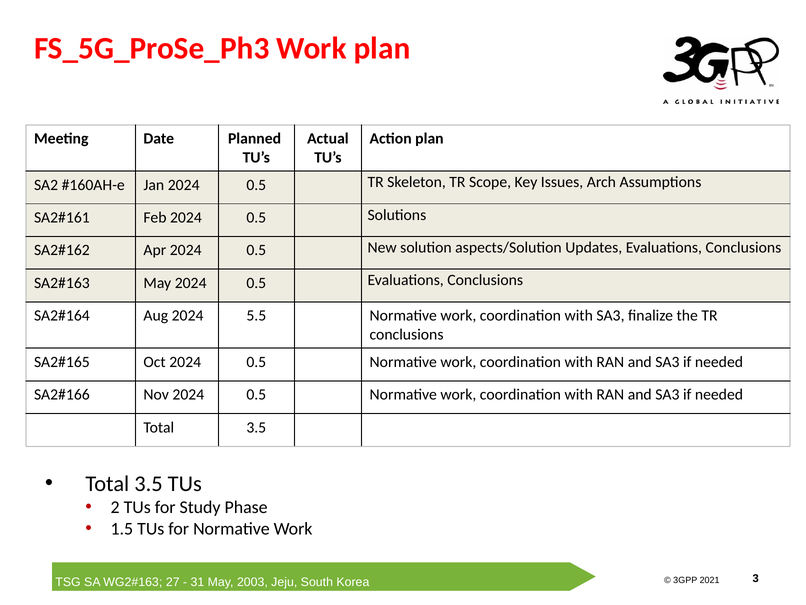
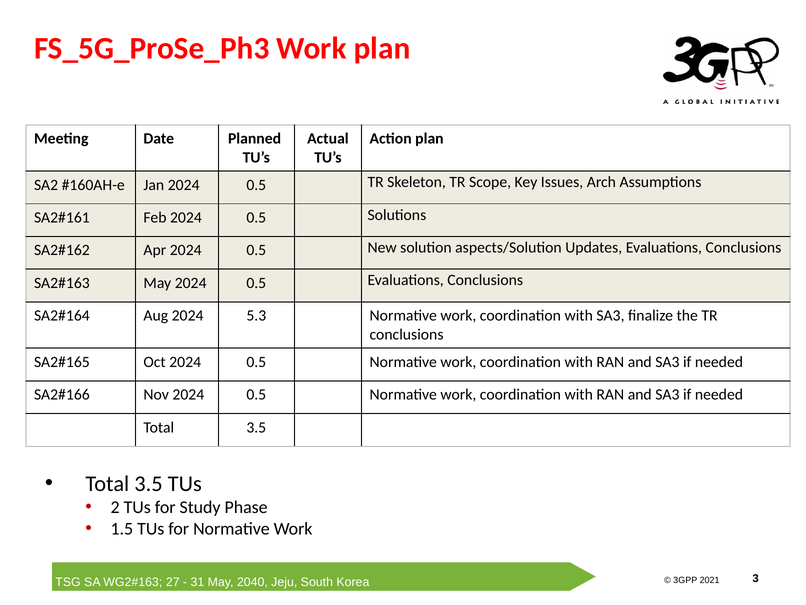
5.5: 5.5 -> 5.3
2003: 2003 -> 2040
